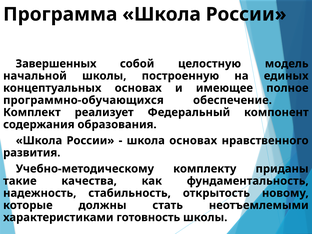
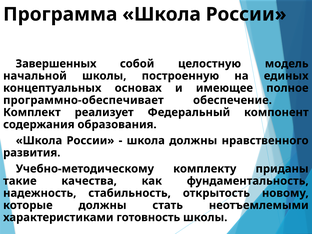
программно-обучающихся: программно-обучающихся -> программно-обеспечивает
школа основах: основах -> должны
